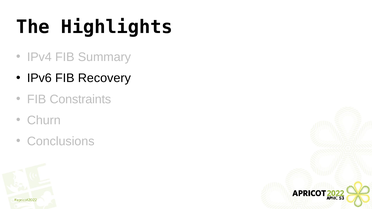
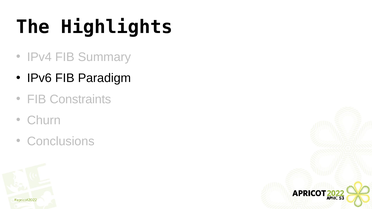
Recovery: Recovery -> Paradigm
